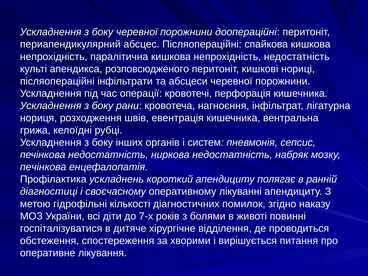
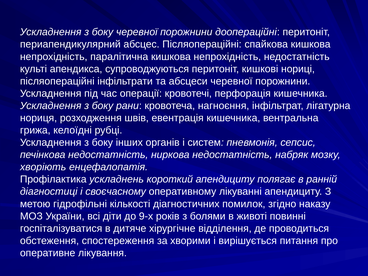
розповсюдженого: розповсюдженого -> супроводжуються
печінкова at (43, 167): печінкова -> хворіють
7-х: 7-х -> 9-х
